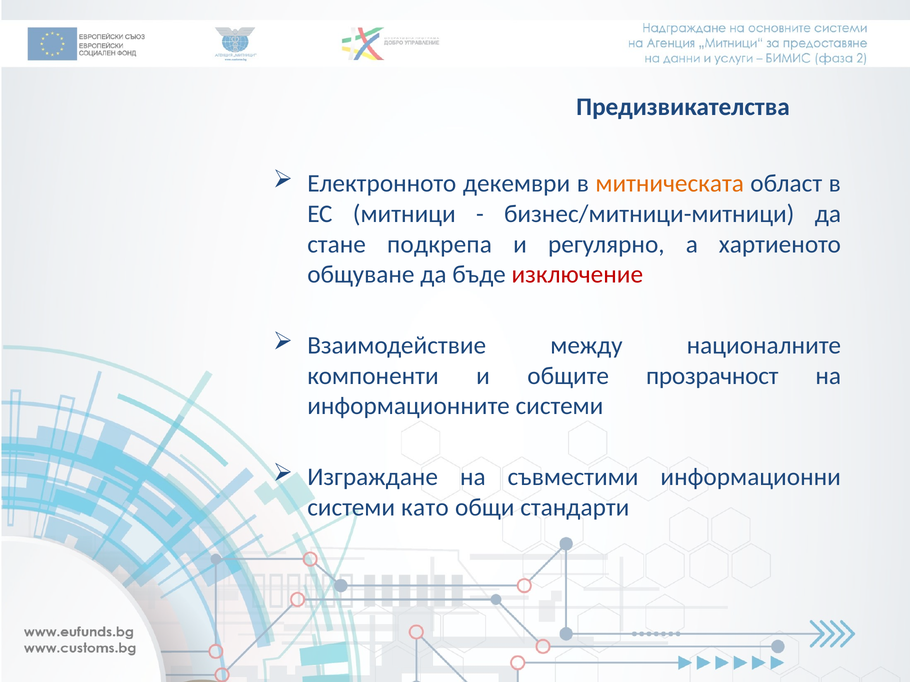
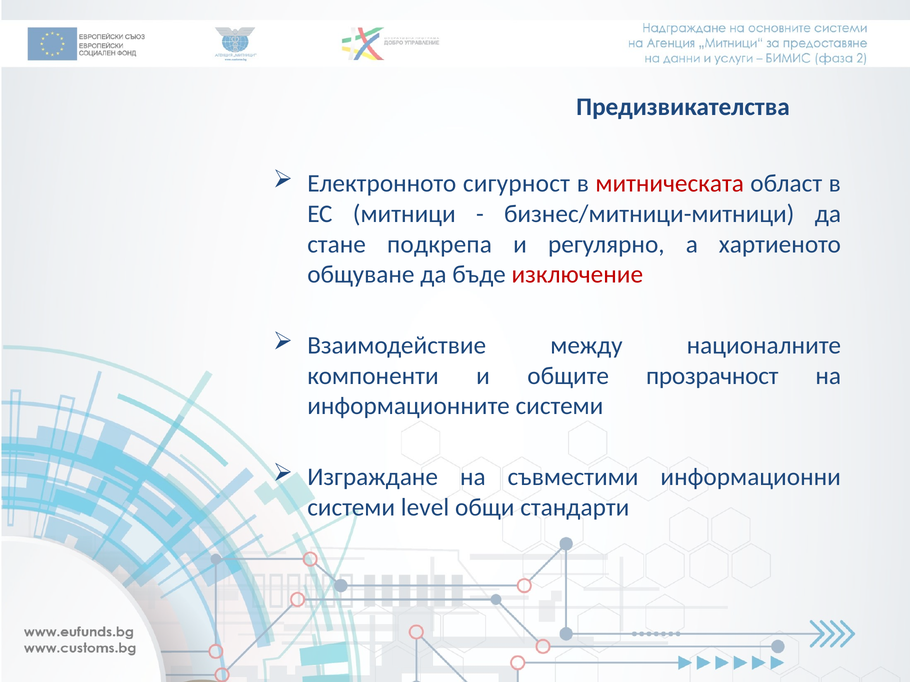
декември: декември -> сигурност
митническата colour: orange -> red
като: като -> level
